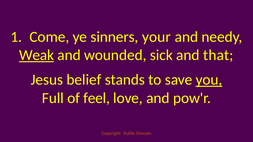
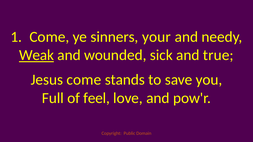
that: that -> true
Jesus belief: belief -> come
you underline: present -> none
